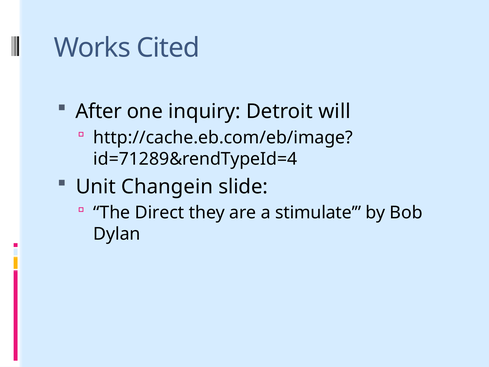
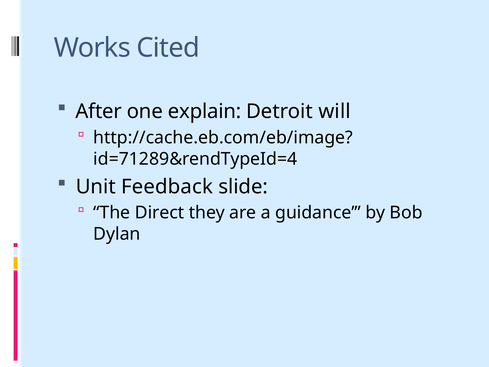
inquiry: inquiry -> explain
Changein: Changein -> Feedback
stimulate: stimulate -> guidance
